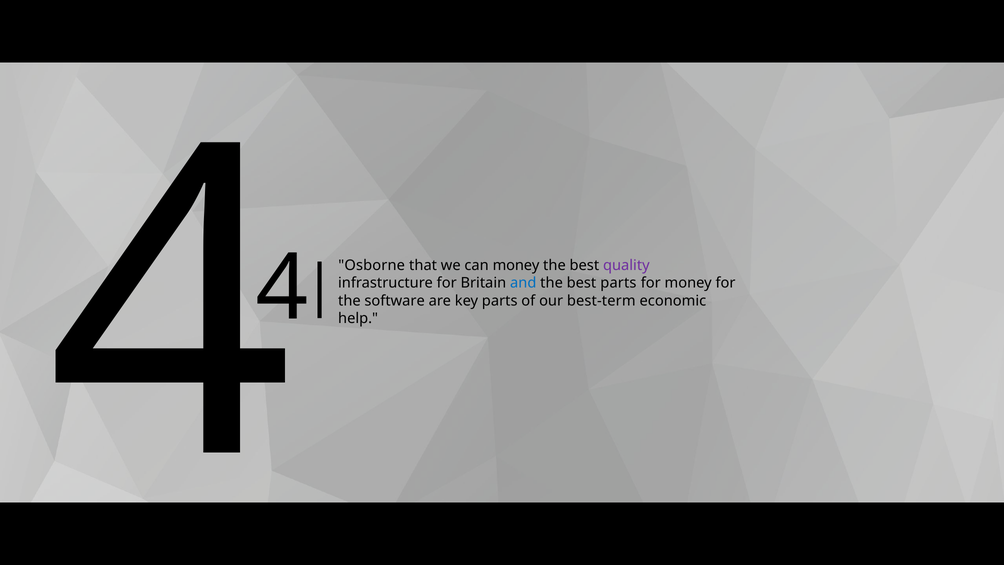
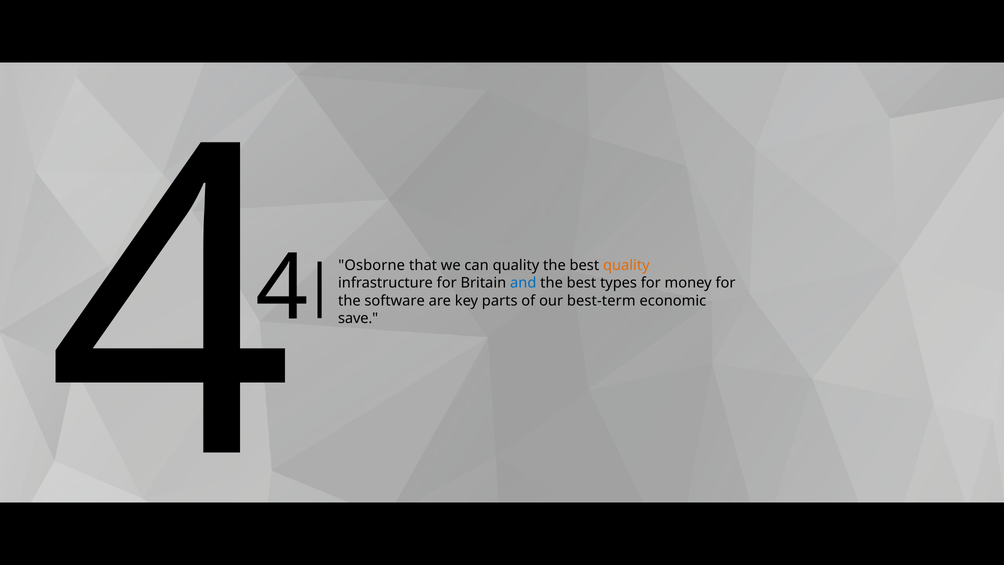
can money: money -> quality
quality at (626, 265) colour: purple -> orange
best parts: parts -> types
help: help -> save
